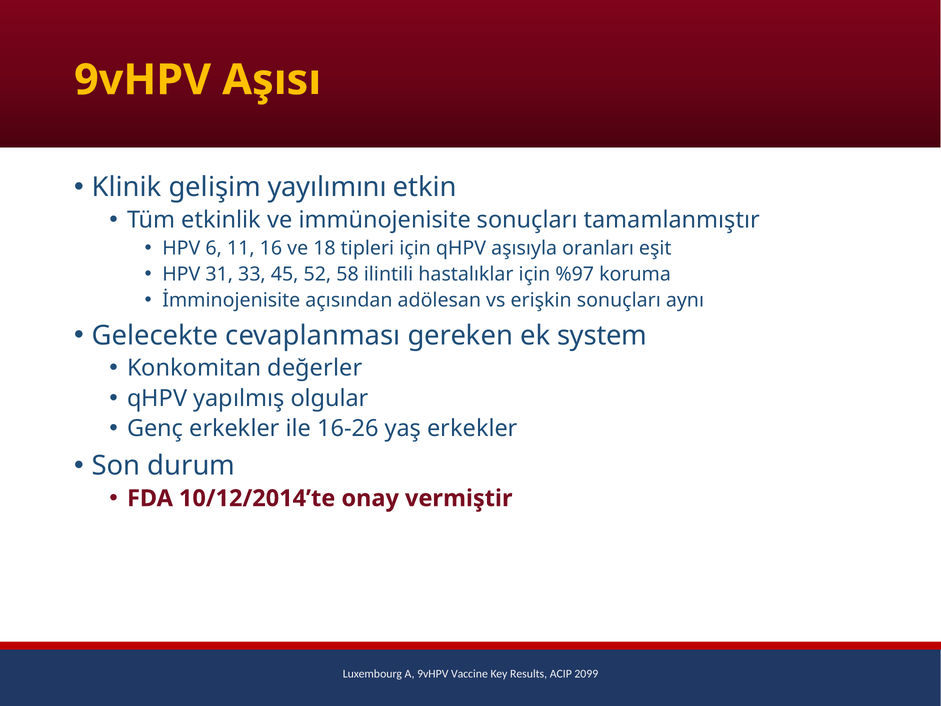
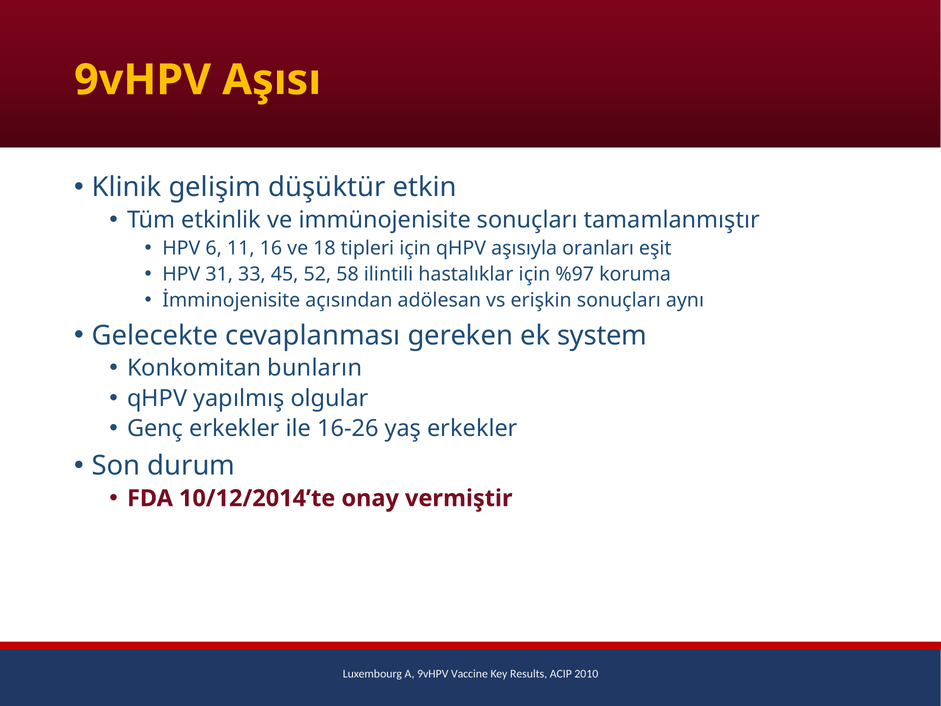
yayılımını: yayılımını -> düşüktür
değerler: değerler -> bunların
2099: 2099 -> 2010
